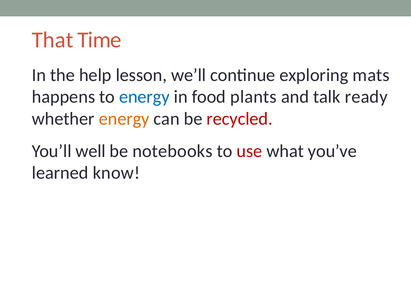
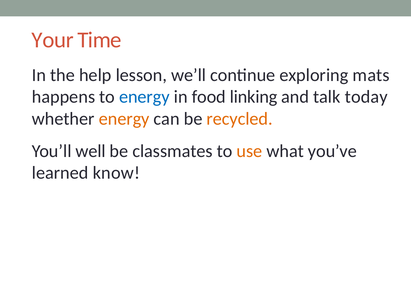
That: That -> Your
plants: plants -> linking
ready: ready -> today
recycled colour: red -> orange
notebooks: notebooks -> classmates
use colour: red -> orange
